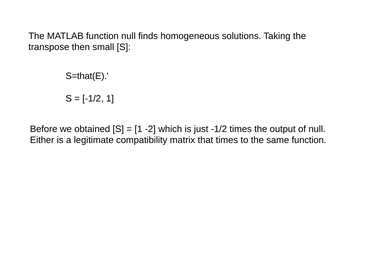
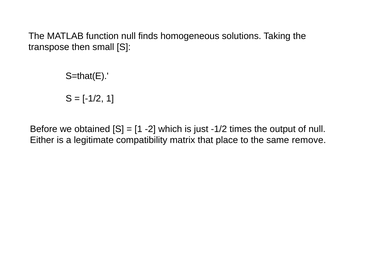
that times: times -> place
same function: function -> remove
